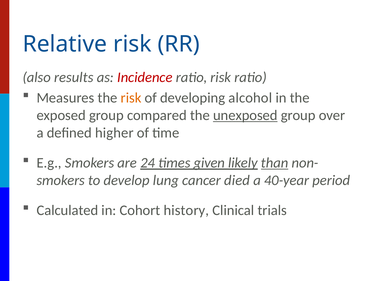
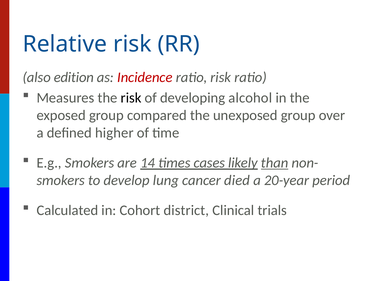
results: results -> edition
risk at (131, 98) colour: orange -> black
unexposed underline: present -> none
24: 24 -> 14
given: given -> cases
40-year: 40-year -> 20-year
history: history -> district
